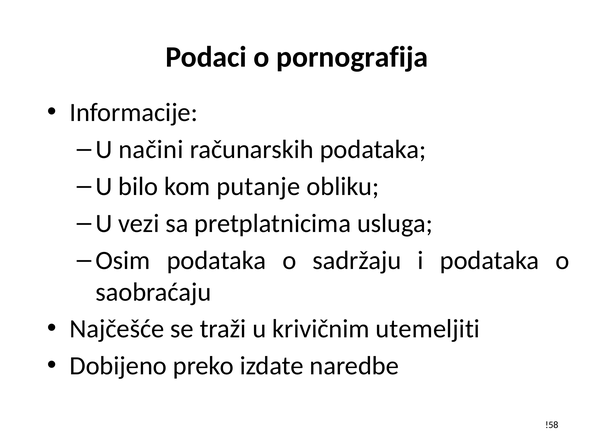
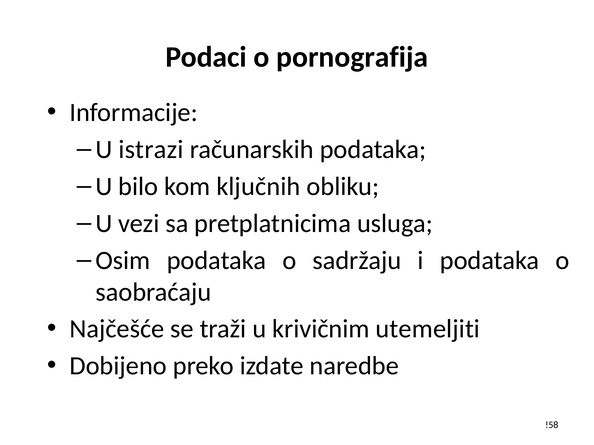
načini: načini -> istrazi
putanje: putanje -> ključnih
